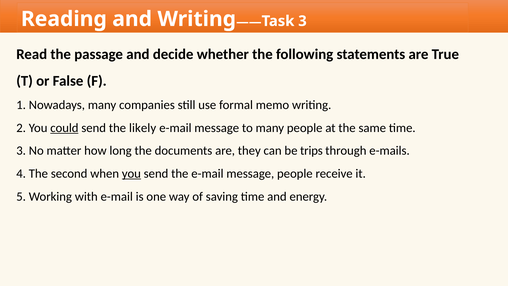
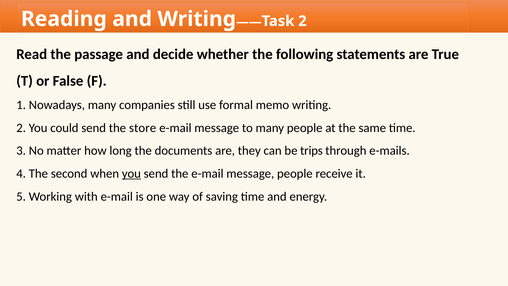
3 at (302, 21): 3 -> 2
could underline: present -> none
likely: likely -> store
